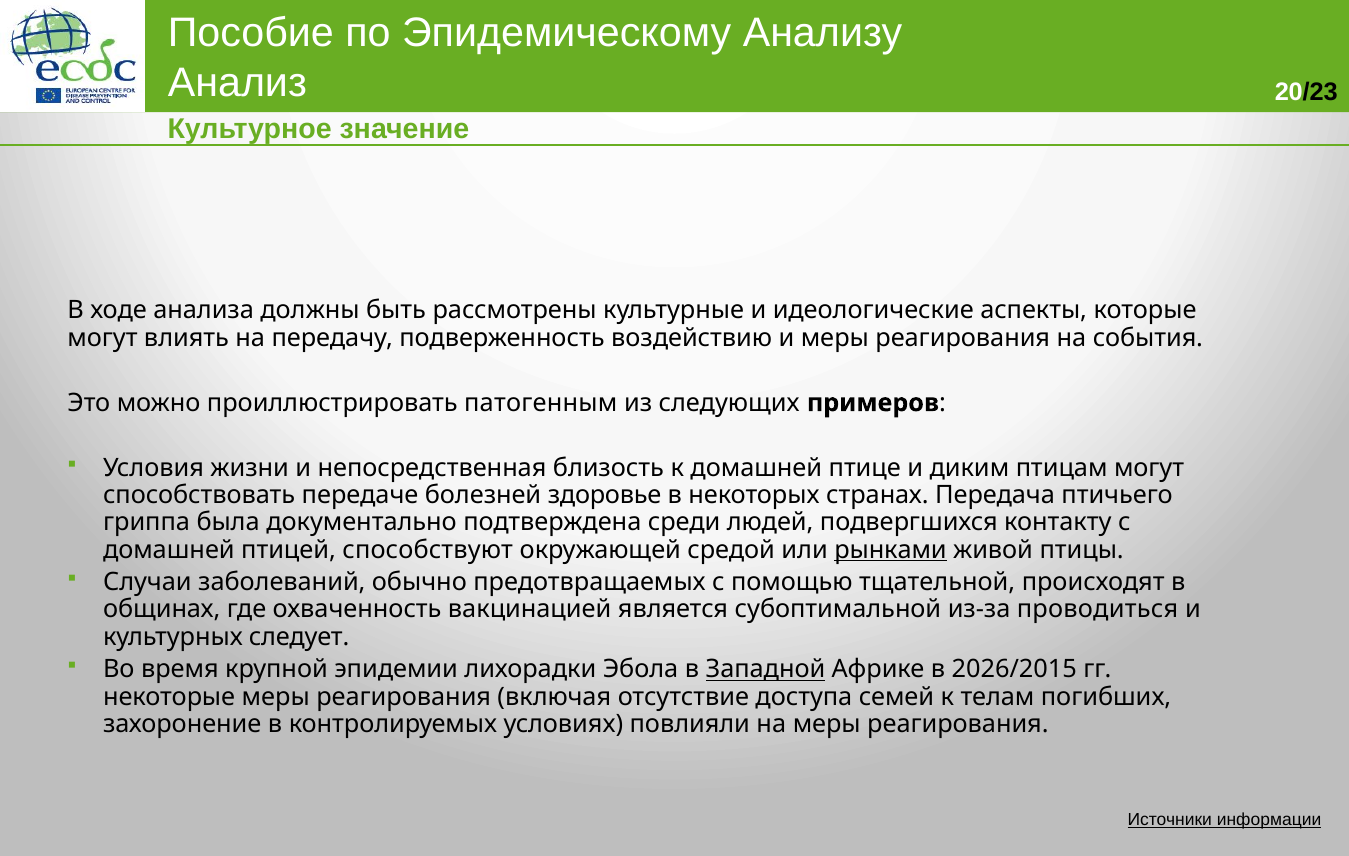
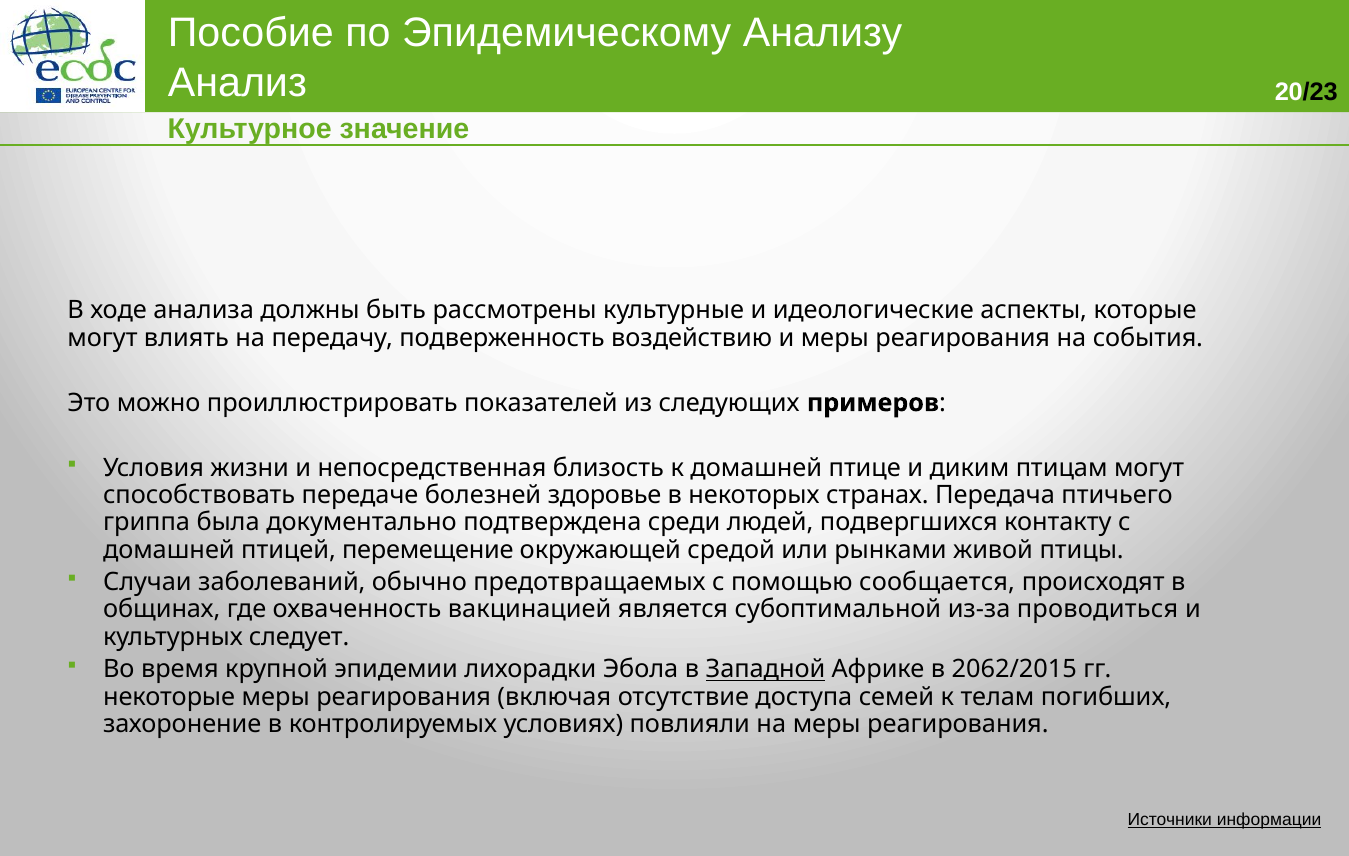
патогенным: патогенным -> показателей
способствуют: способствуют -> перемещение
рынками underline: present -> none
тщательной: тщательной -> сообщается
2026/2015: 2026/2015 -> 2062/2015
